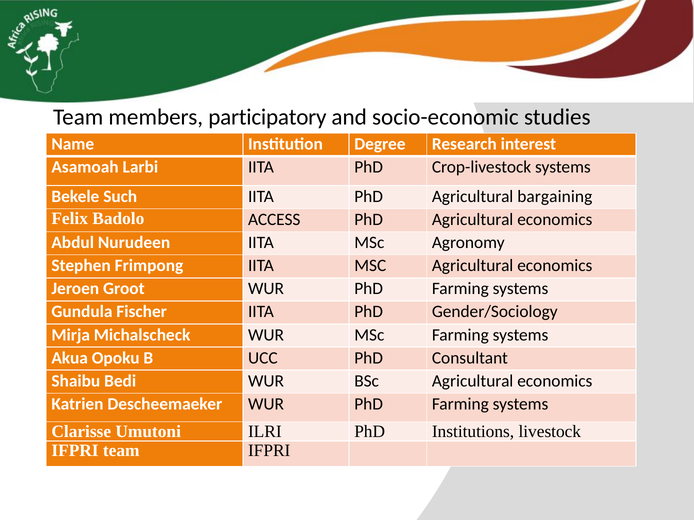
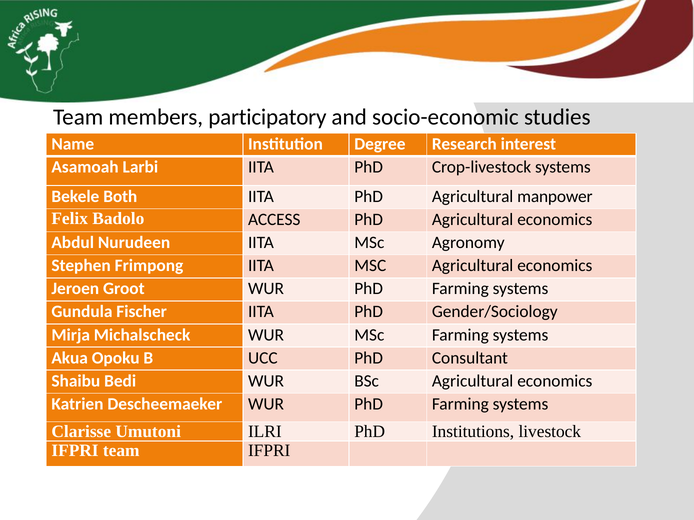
Such: Such -> Both
bargaining: bargaining -> manpower
